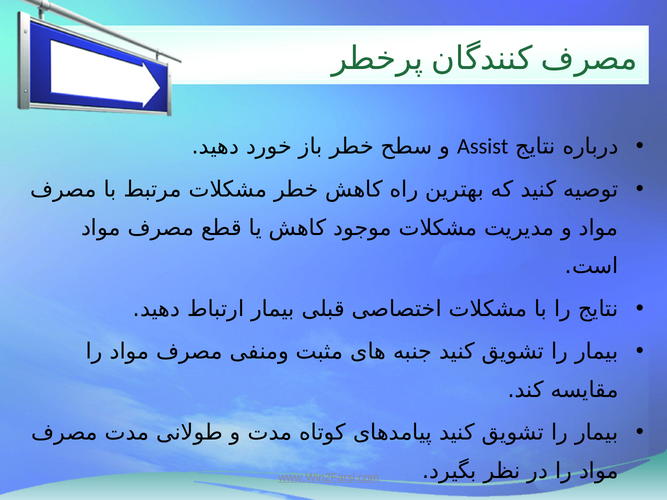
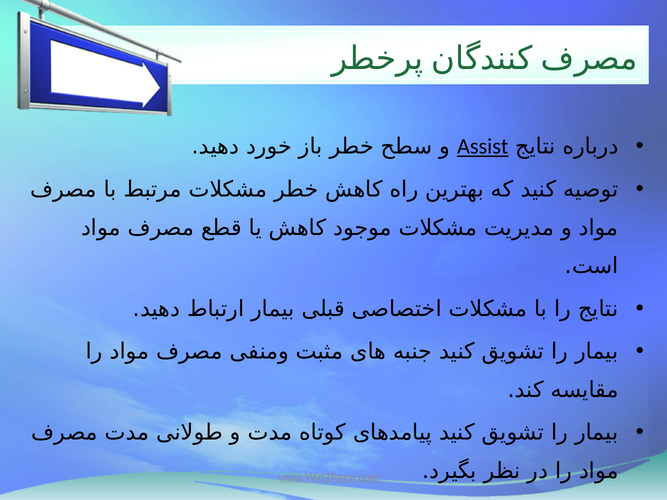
Assist underline: none -> present
